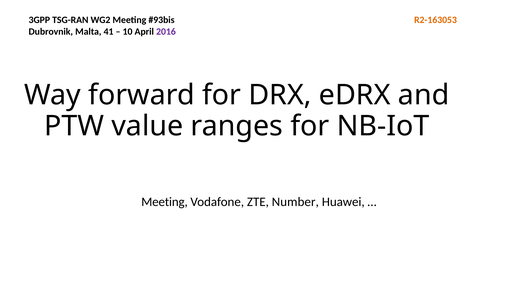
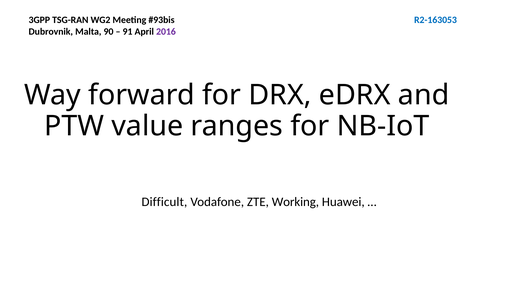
R2-163053 colour: orange -> blue
41: 41 -> 90
10: 10 -> 91
Meeting at (165, 202): Meeting -> Difficult
Number: Number -> Working
